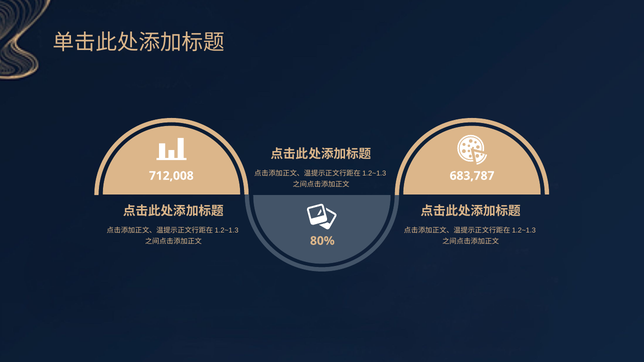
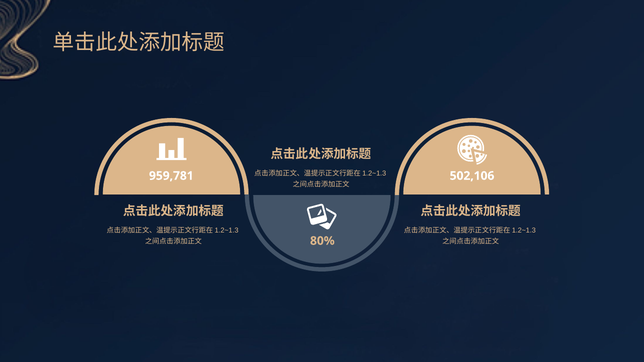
712,008: 712,008 -> 959,781
683,787: 683,787 -> 502,106
